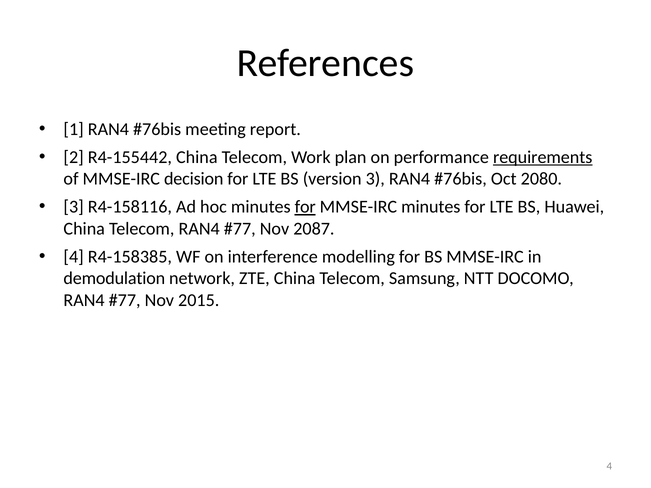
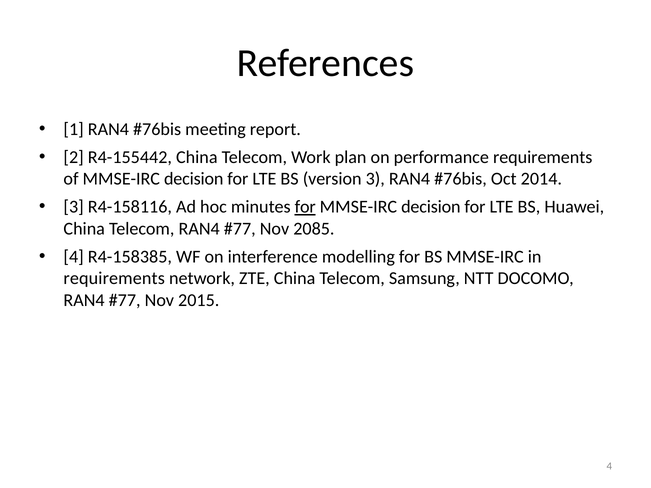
requirements at (543, 157) underline: present -> none
2080: 2080 -> 2014
minutes at (431, 207): minutes -> decision
2087: 2087 -> 2085
demodulation at (114, 279): demodulation -> requirements
